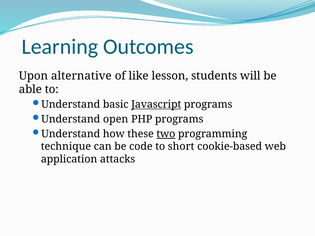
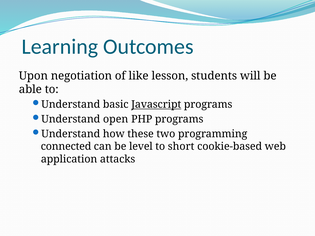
alternative: alternative -> negotiation
two underline: present -> none
technique: technique -> connected
code: code -> level
